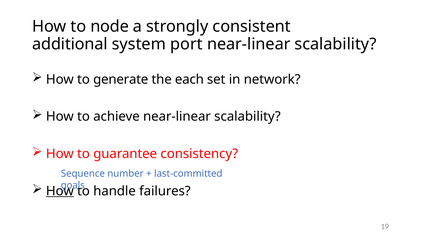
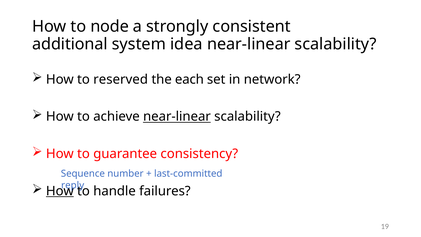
port: port -> idea
generate: generate -> reserved
near-linear at (177, 117) underline: none -> present
goals: goals -> reply
